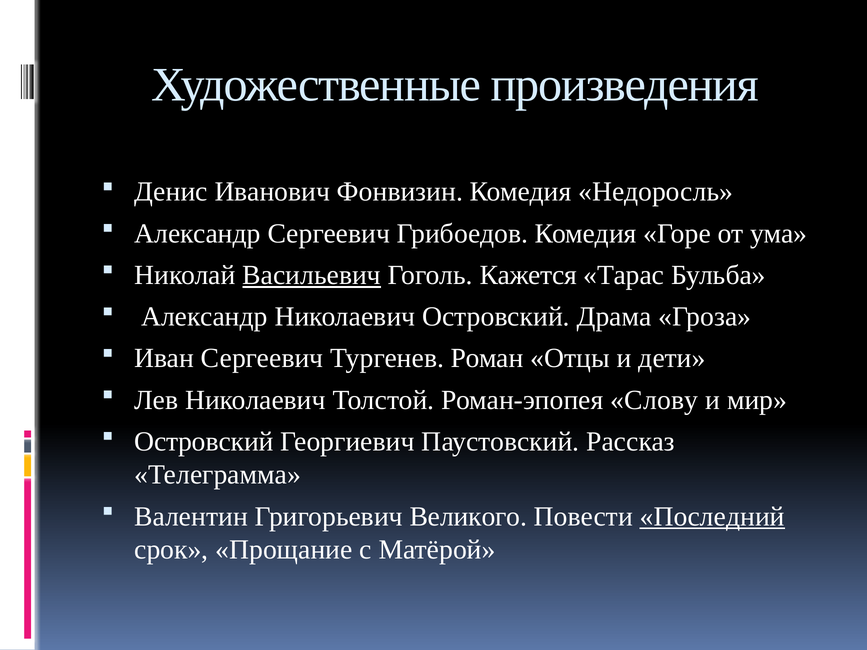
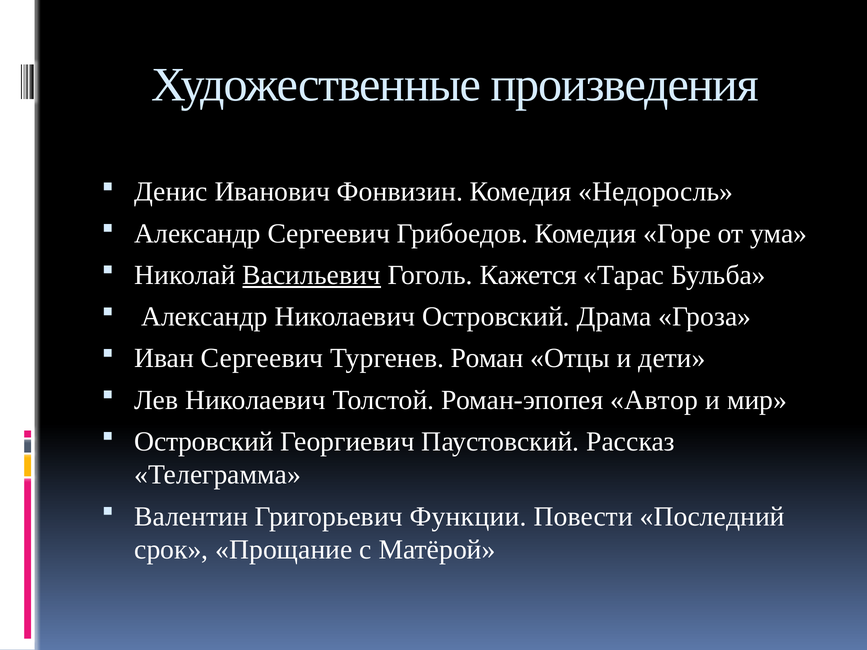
Слову: Слову -> Автор
Великого: Великого -> Функции
Последний underline: present -> none
